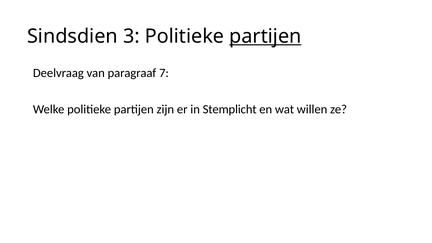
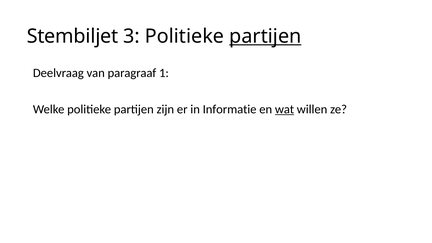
Sindsdien: Sindsdien -> Stembiljet
7: 7 -> 1
Stemplicht: Stemplicht -> Informatie
wat underline: none -> present
